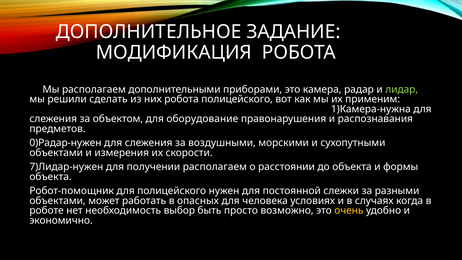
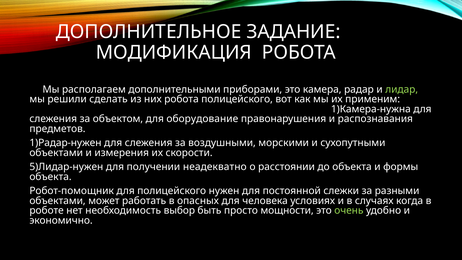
0)Радар-нужен: 0)Радар-нужен -> 1)Радар-нужен
7)Лидар-нужен: 7)Лидар-нужен -> 5)Лидар-нужен
получении располагаем: располагаем -> неадекватно
возможно: возможно -> мощности
очень colour: yellow -> light green
